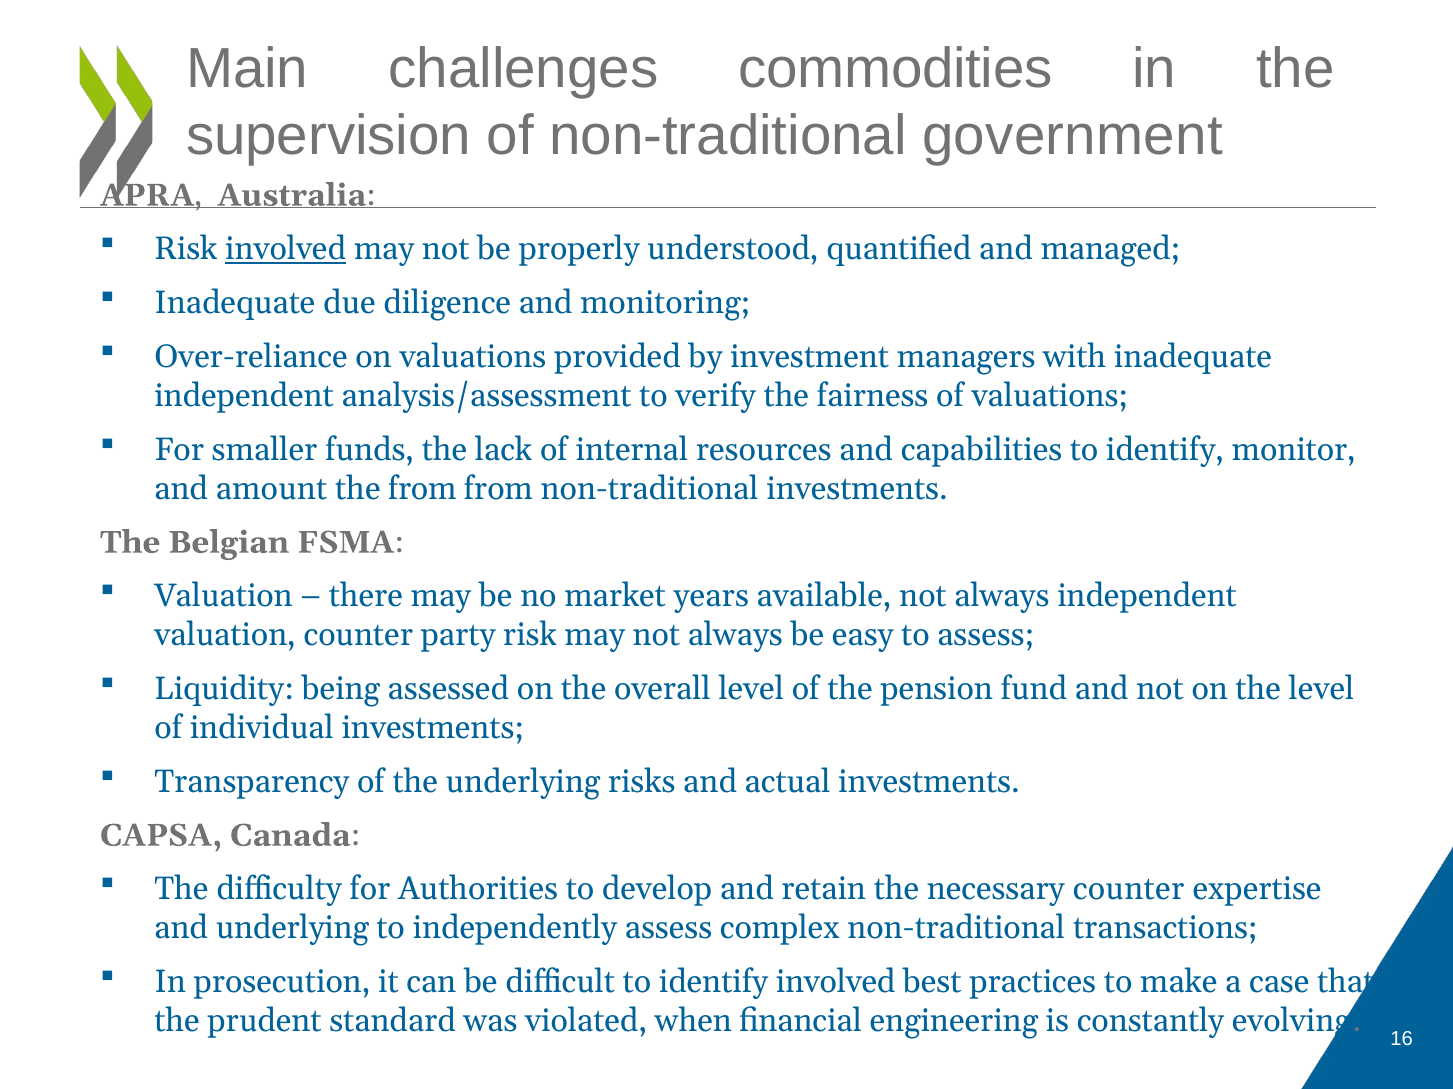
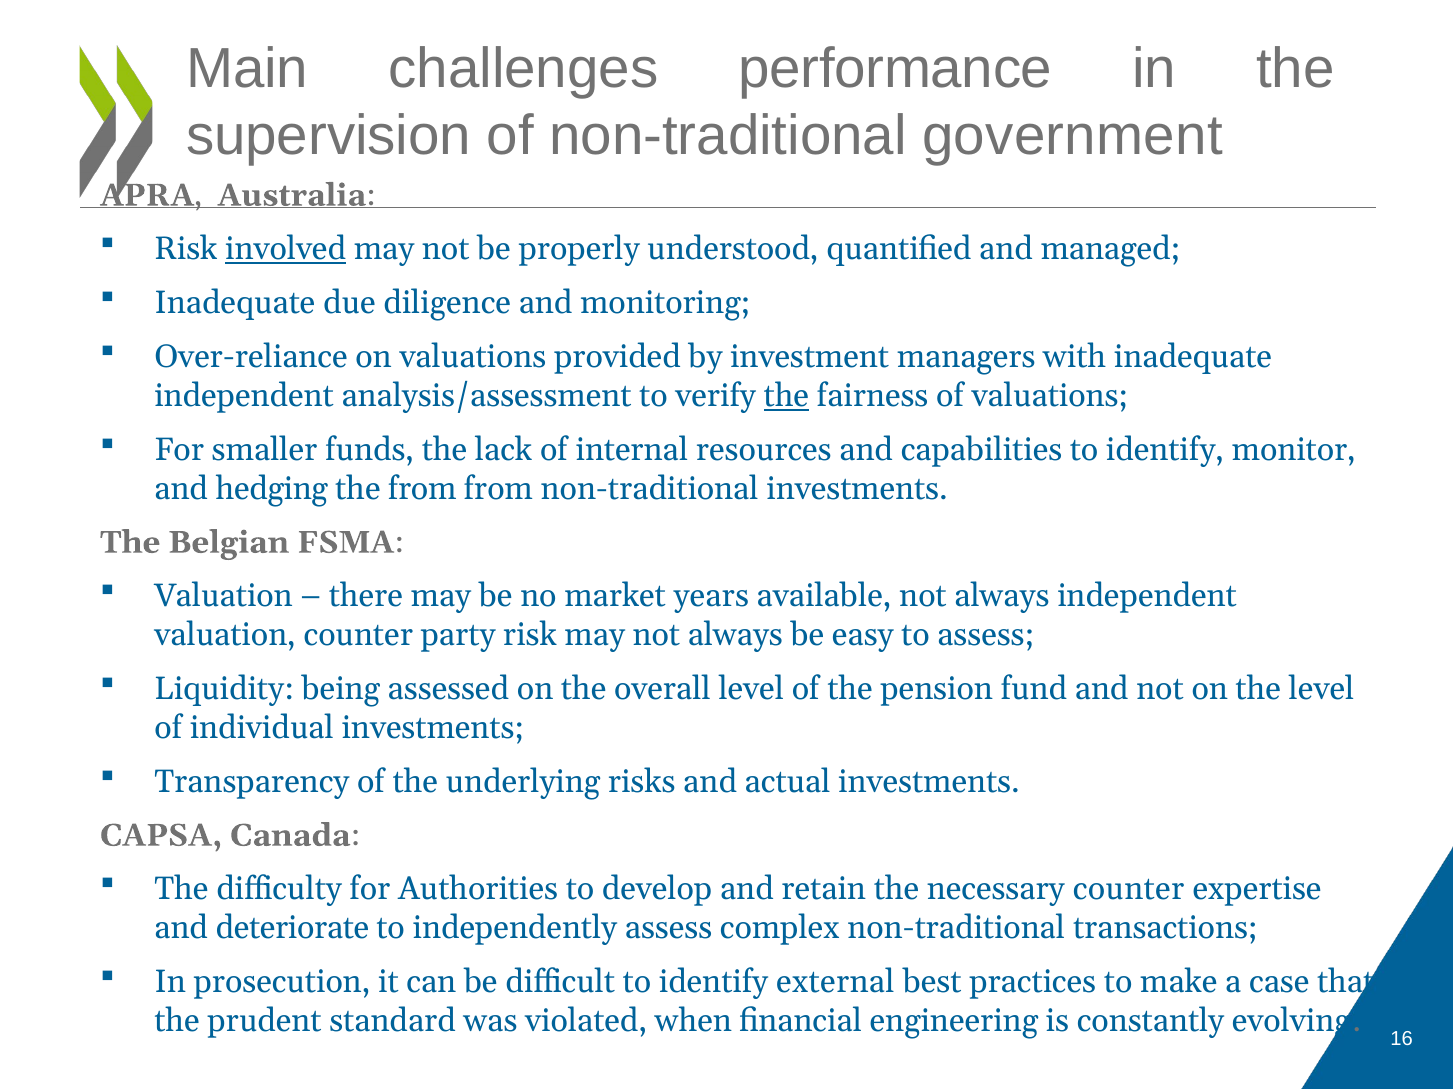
commodities: commodities -> performance
the at (786, 396) underline: none -> present
amount: amount -> hedging
and underlying: underlying -> deteriorate
identify involved: involved -> external
